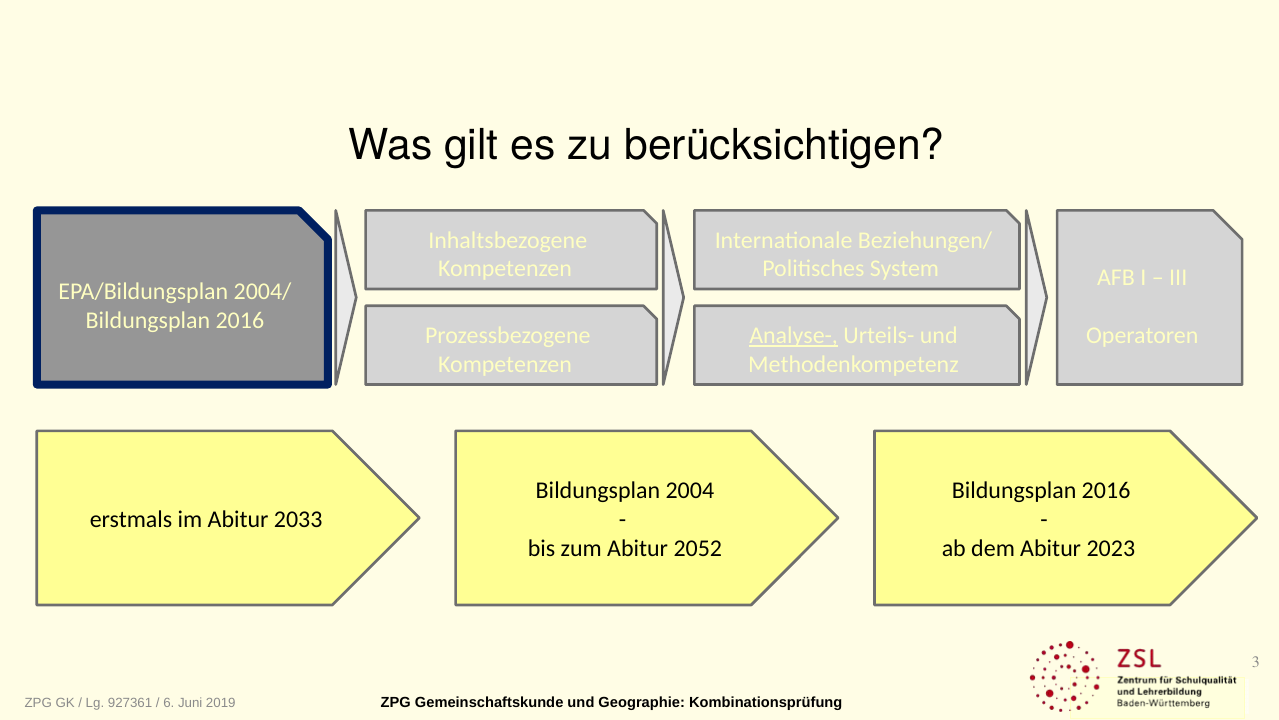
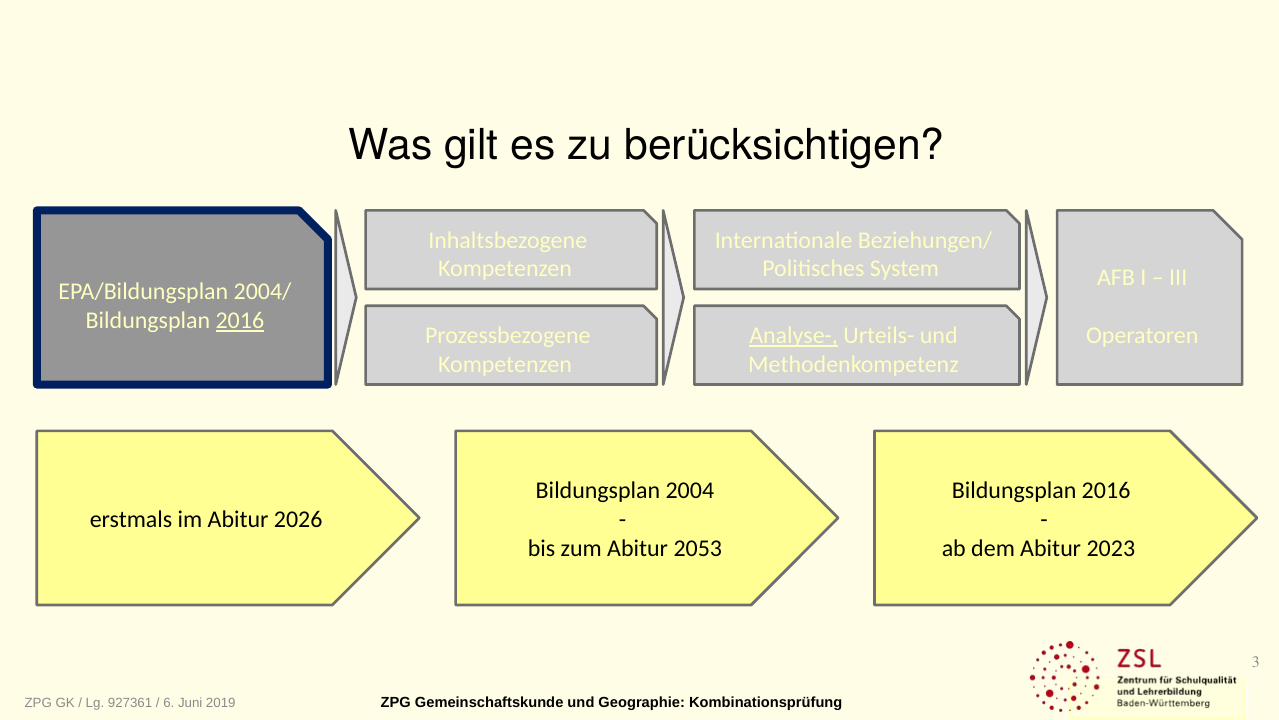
2016 at (240, 321) underline: none -> present
2033: 2033 -> 2026
2052: 2052 -> 2053
